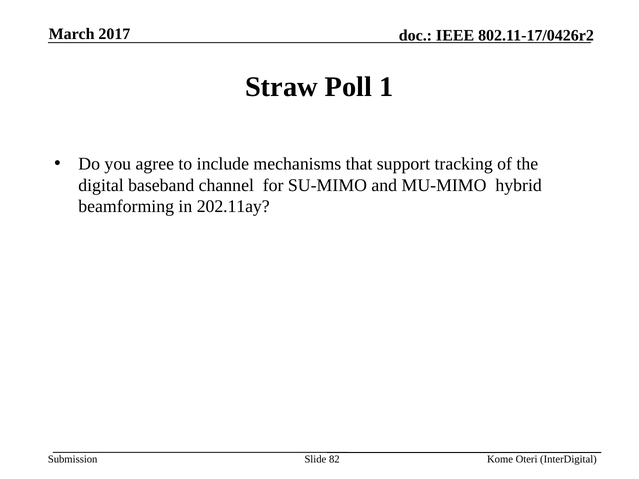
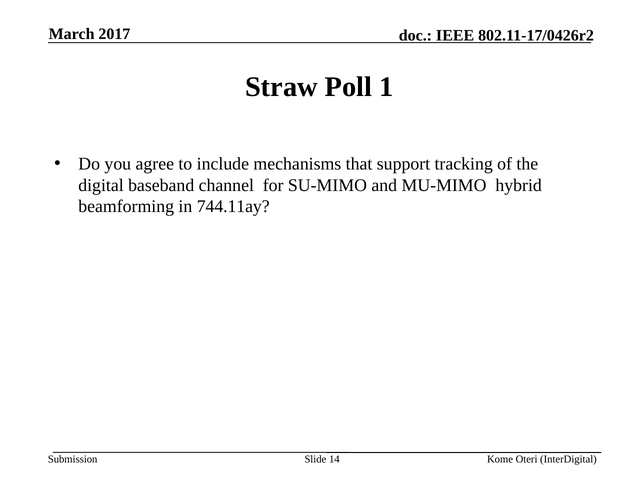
202.11ay: 202.11ay -> 744.11ay
82: 82 -> 14
